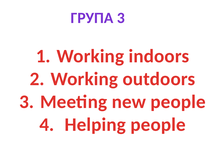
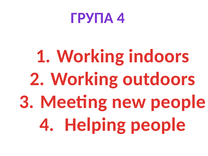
ГРУПА 3: 3 -> 4
